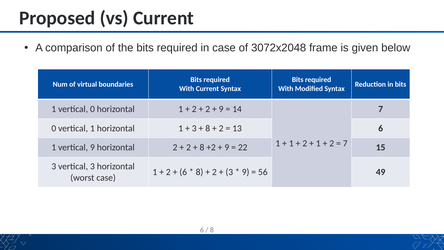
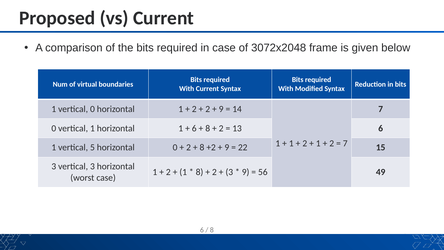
3 at (194, 128): 3 -> 6
vertical 9: 9 -> 5
horizontal 2: 2 -> 0
6 at (183, 172): 6 -> 1
